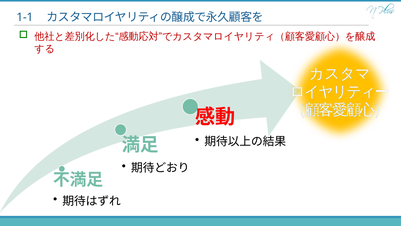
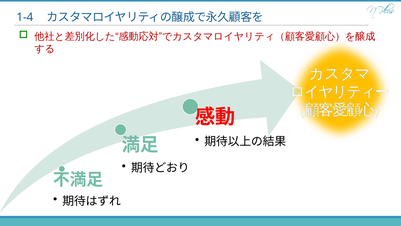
1-1: 1-1 -> 1-4
